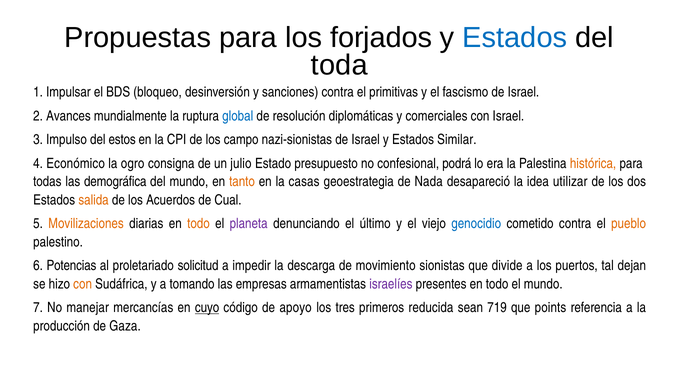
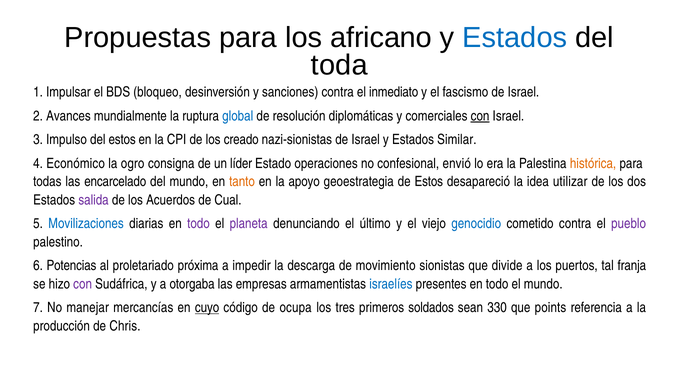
forjados: forjados -> africano
primitivas: primitivas -> inmediato
con at (480, 116) underline: none -> present
campo: campo -> creado
julio: julio -> líder
presupuesto: presupuesto -> operaciones
podrá: podrá -> envió
demográfica: demográfica -> encarcelado
casas: casas -> apoyo
de Nada: Nada -> Estos
salida colour: orange -> purple
Movilizaciones colour: orange -> blue
todo at (198, 224) colour: orange -> purple
pueblo colour: orange -> purple
solicitud: solicitud -> próxima
dejan: dejan -> franja
con at (83, 284) colour: orange -> purple
tomando: tomando -> otorgaba
israelíes colour: purple -> blue
apoyo: apoyo -> ocupa
reducida: reducida -> soldados
719: 719 -> 330
Gaza: Gaza -> Chris
